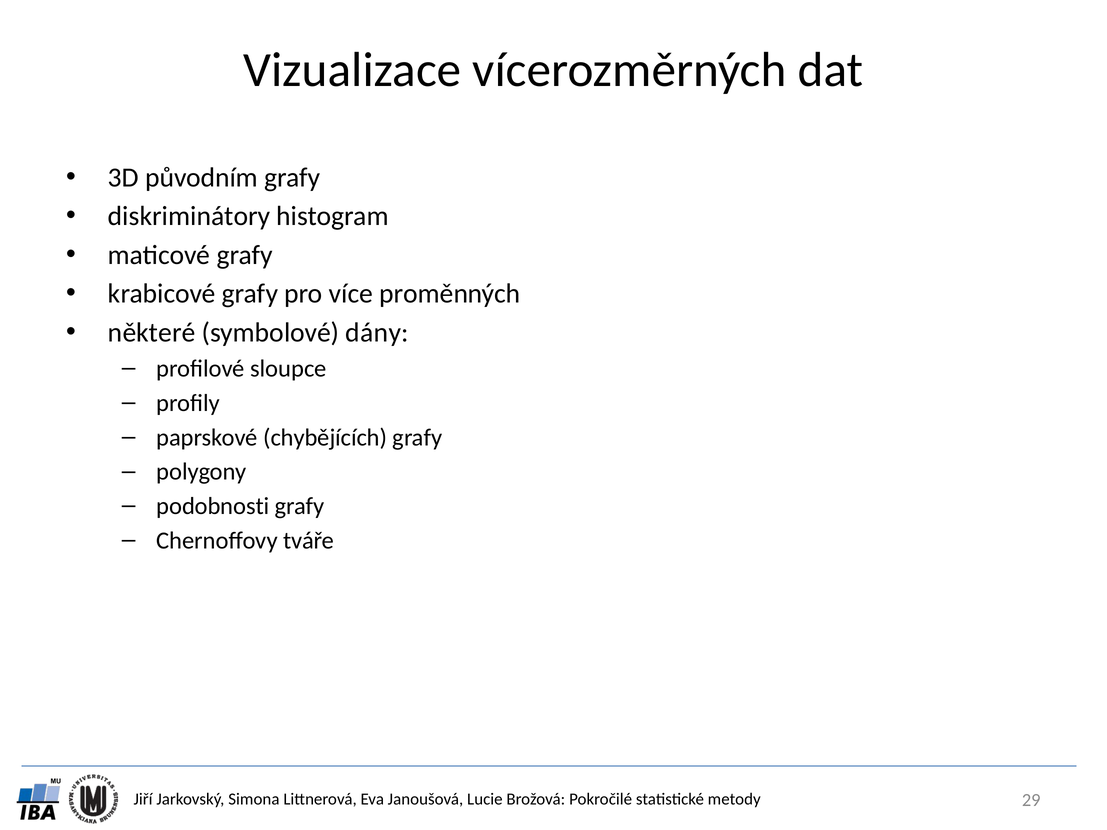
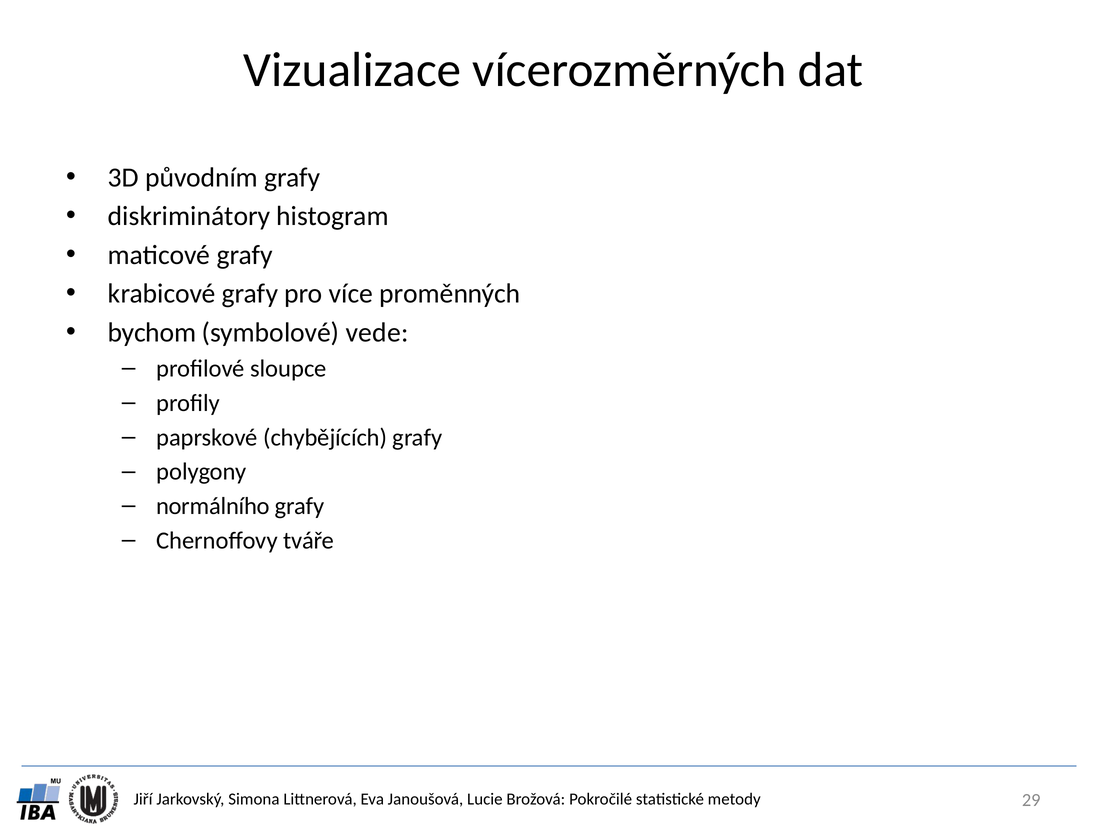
některé: některé -> bychom
dány: dány -> vede
podobnosti: podobnosti -> normálního
